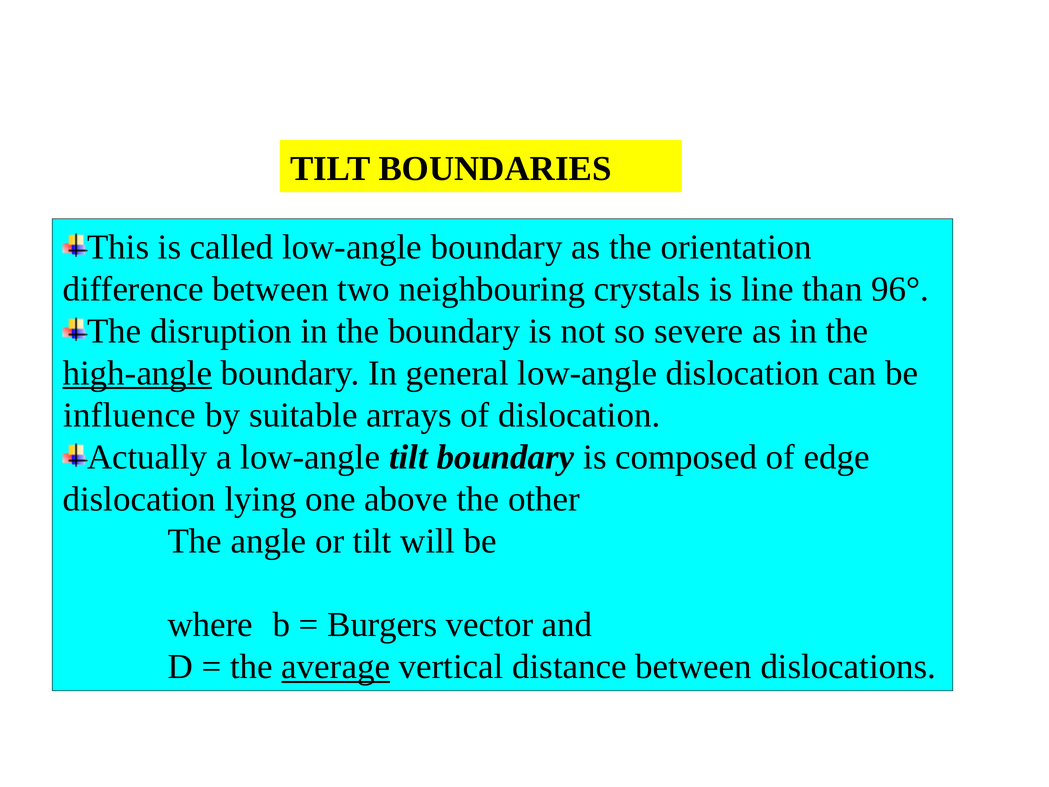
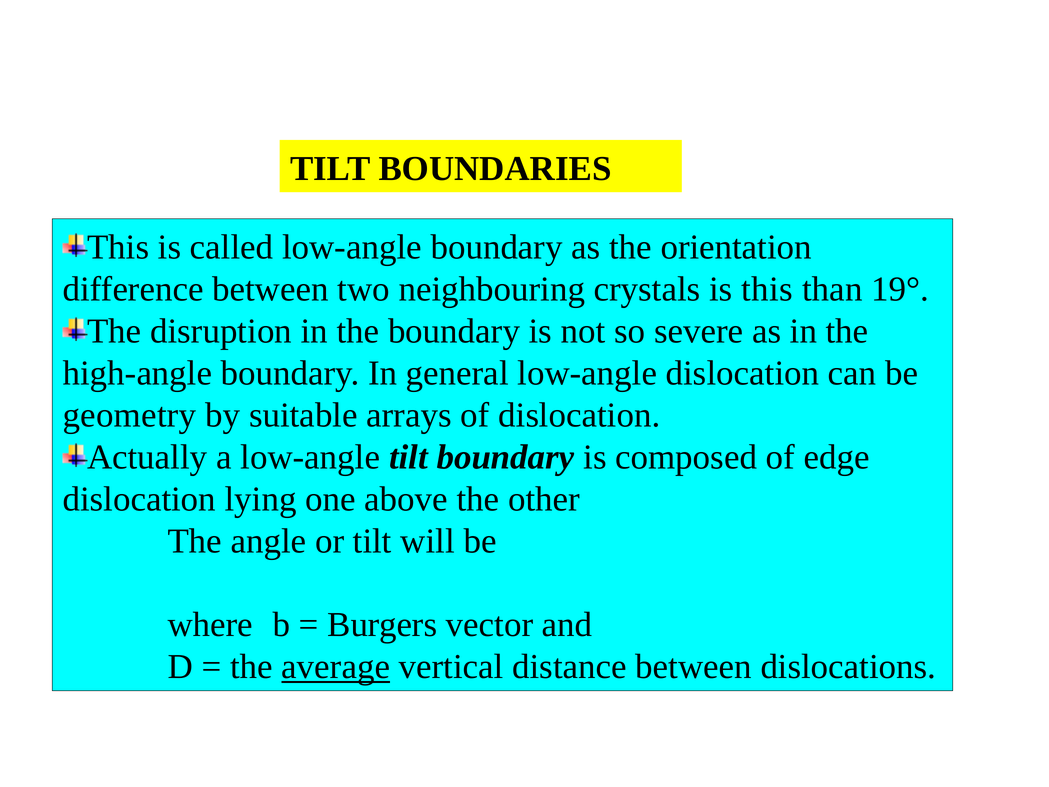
is line: line -> this
96°: 96° -> 19°
high-angle underline: present -> none
influence: influence -> geometry
